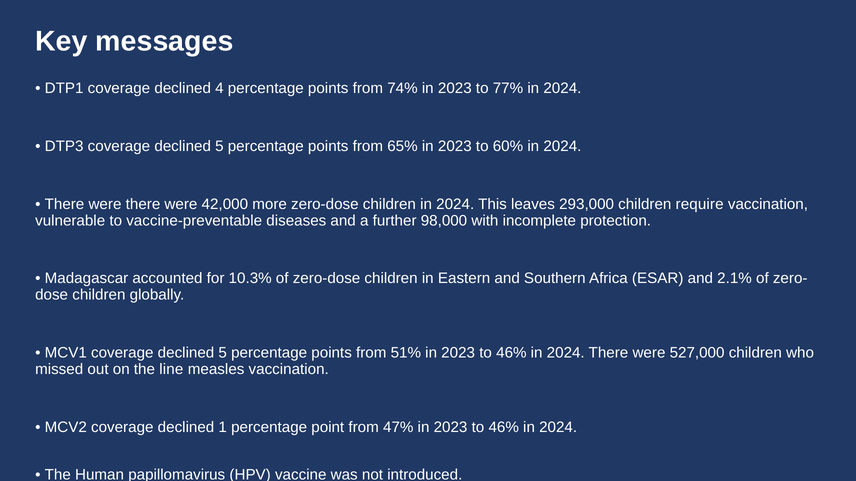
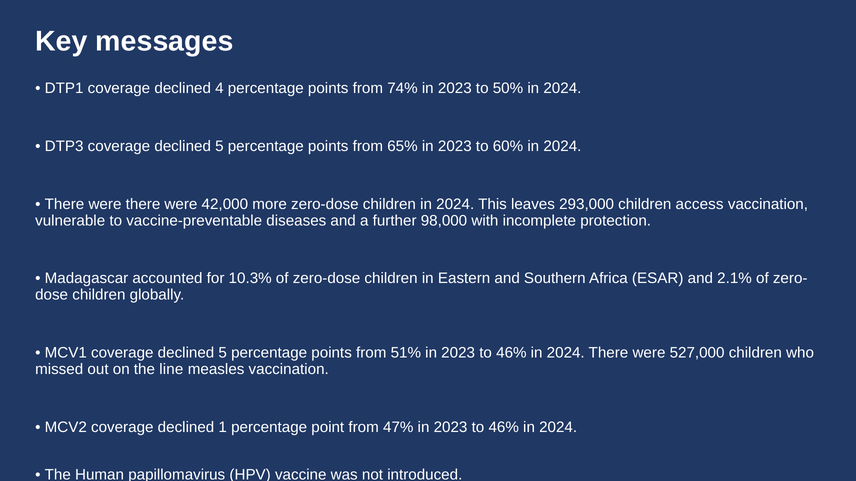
77%: 77% -> 50%
require: require -> access
